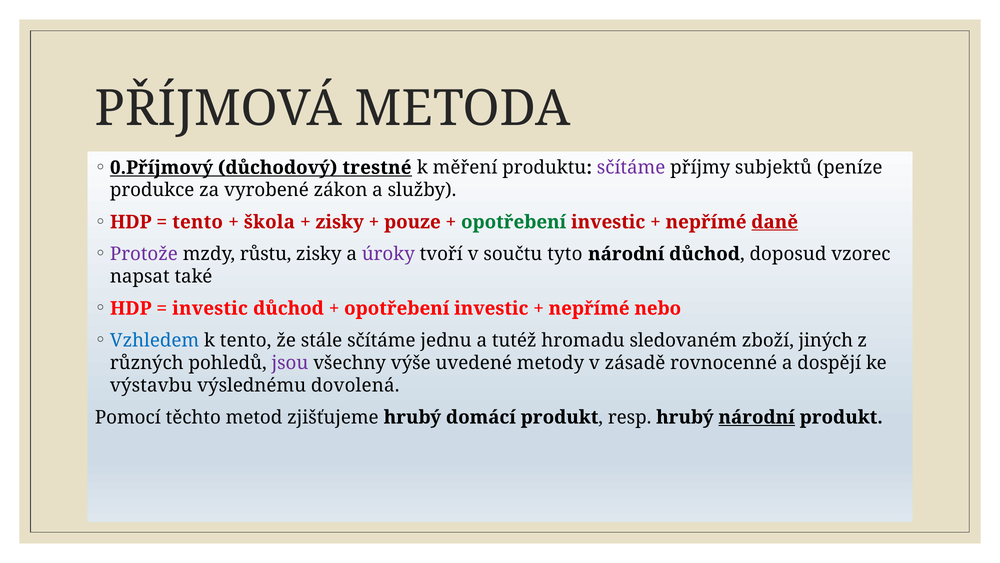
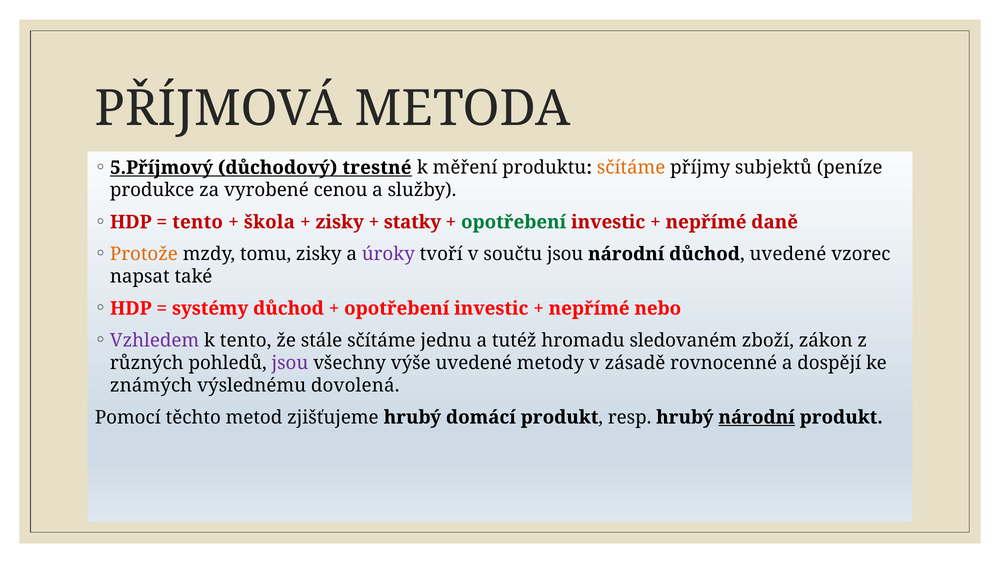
0.Příjmový: 0.Příjmový -> 5.Příjmový
sčítáme at (631, 167) colour: purple -> orange
zákon: zákon -> cenou
pouze: pouze -> statky
daně underline: present -> none
Protože colour: purple -> orange
růstu: růstu -> tomu
součtu tyto: tyto -> jsou
důchod doposud: doposud -> uvedené
investic at (210, 308): investic -> systémy
Vzhledem colour: blue -> purple
jiných: jiných -> zákon
výstavbu: výstavbu -> známých
